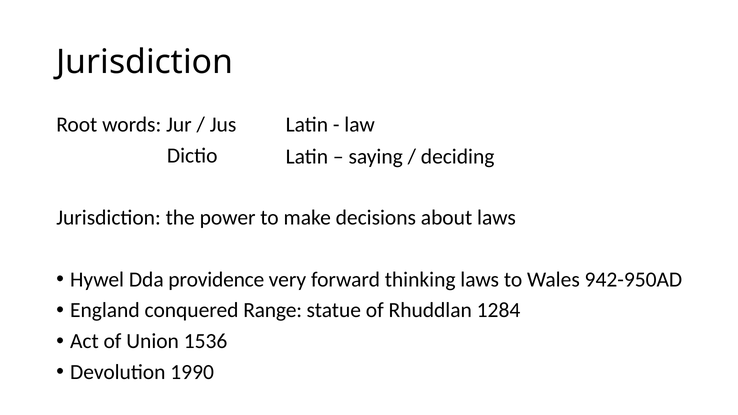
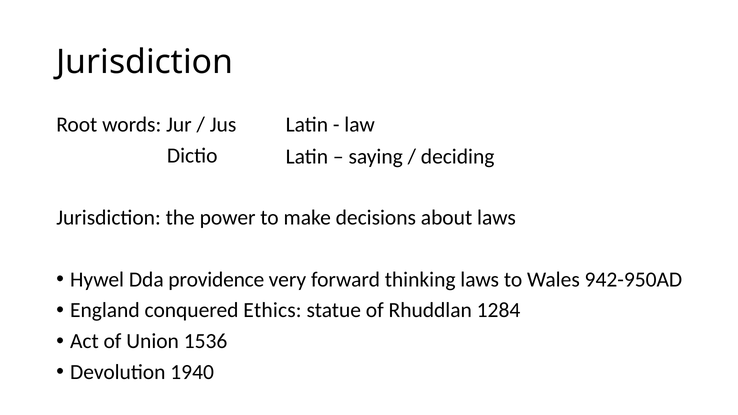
Range: Range -> Ethics
1990: 1990 -> 1940
